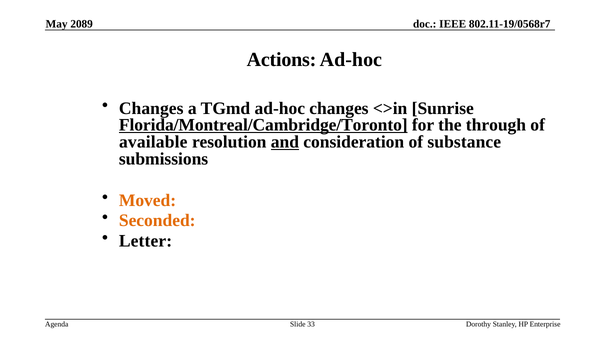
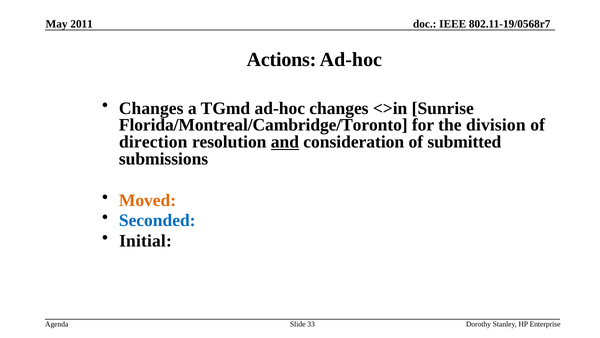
2089: 2089 -> 2011
Florida/Montreal/Cambridge/Toronto underline: present -> none
through: through -> division
available: available -> direction
substance: substance -> submitted
Seconded colour: orange -> blue
Letter: Letter -> Initial
